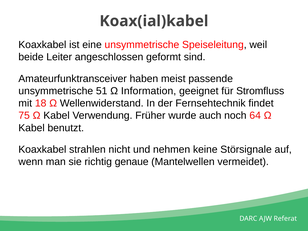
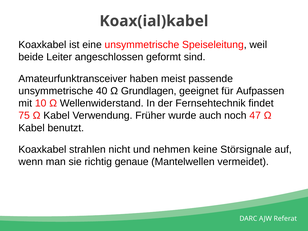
51: 51 -> 40
Information: Information -> Grundlagen
Stromfluss: Stromfluss -> Aufpassen
18: 18 -> 10
64: 64 -> 47
